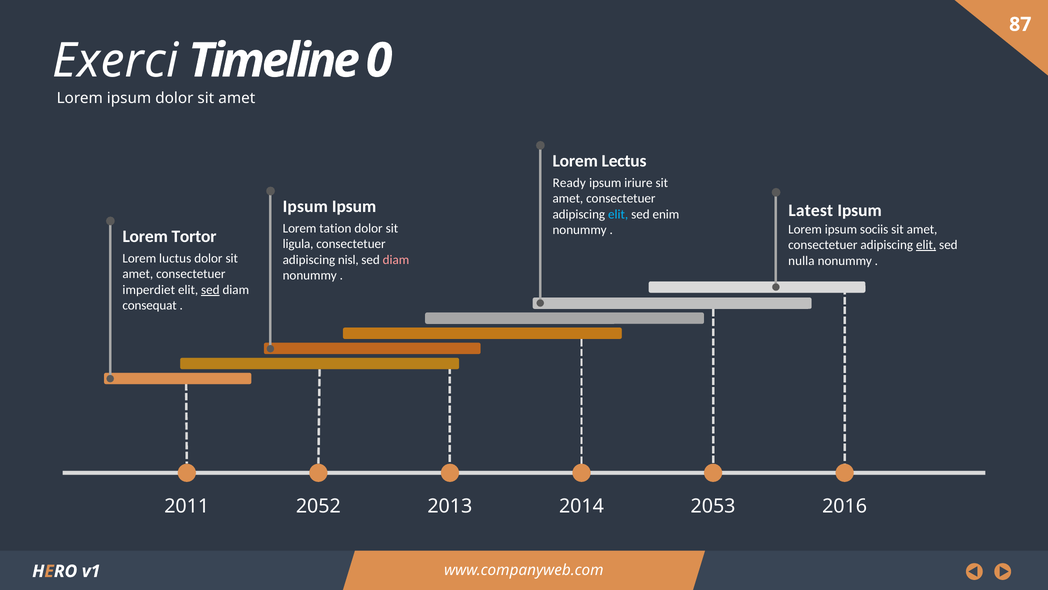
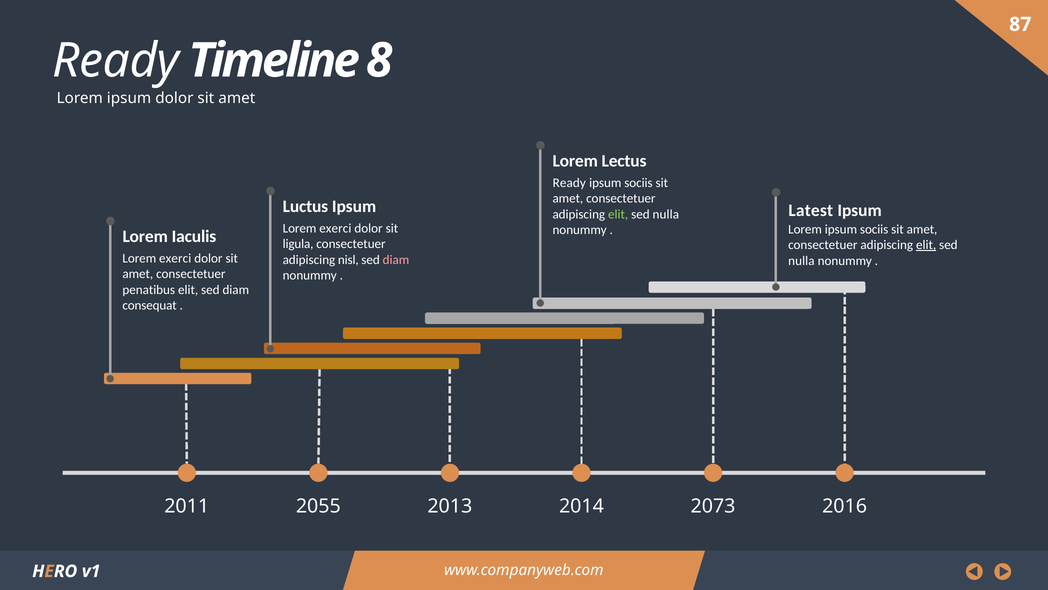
Exerci at (115, 61): Exerci -> Ready
0: 0 -> 8
iriure at (638, 183): iriure -> sociis
Ipsum at (305, 206): Ipsum -> Luctus
elit at (618, 214) colour: light blue -> light green
enim at (666, 214): enim -> nulla
Tortor: Tortor -> Iaculis
tation at (335, 228): tation -> exerci
luctus at (175, 258): luctus -> exerci
imperdiet: imperdiet -> penatibus
sed at (210, 290) underline: present -> none
2052: 2052 -> 2055
2053: 2053 -> 2073
